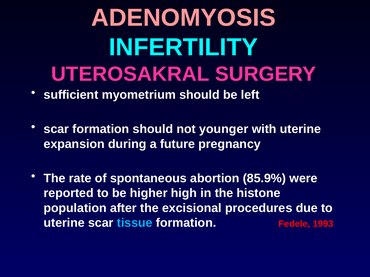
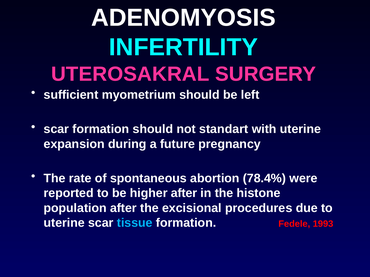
ADENOMYOSIS colour: pink -> white
younger: younger -> standart
85.9%: 85.9% -> 78.4%
higher high: high -> after
